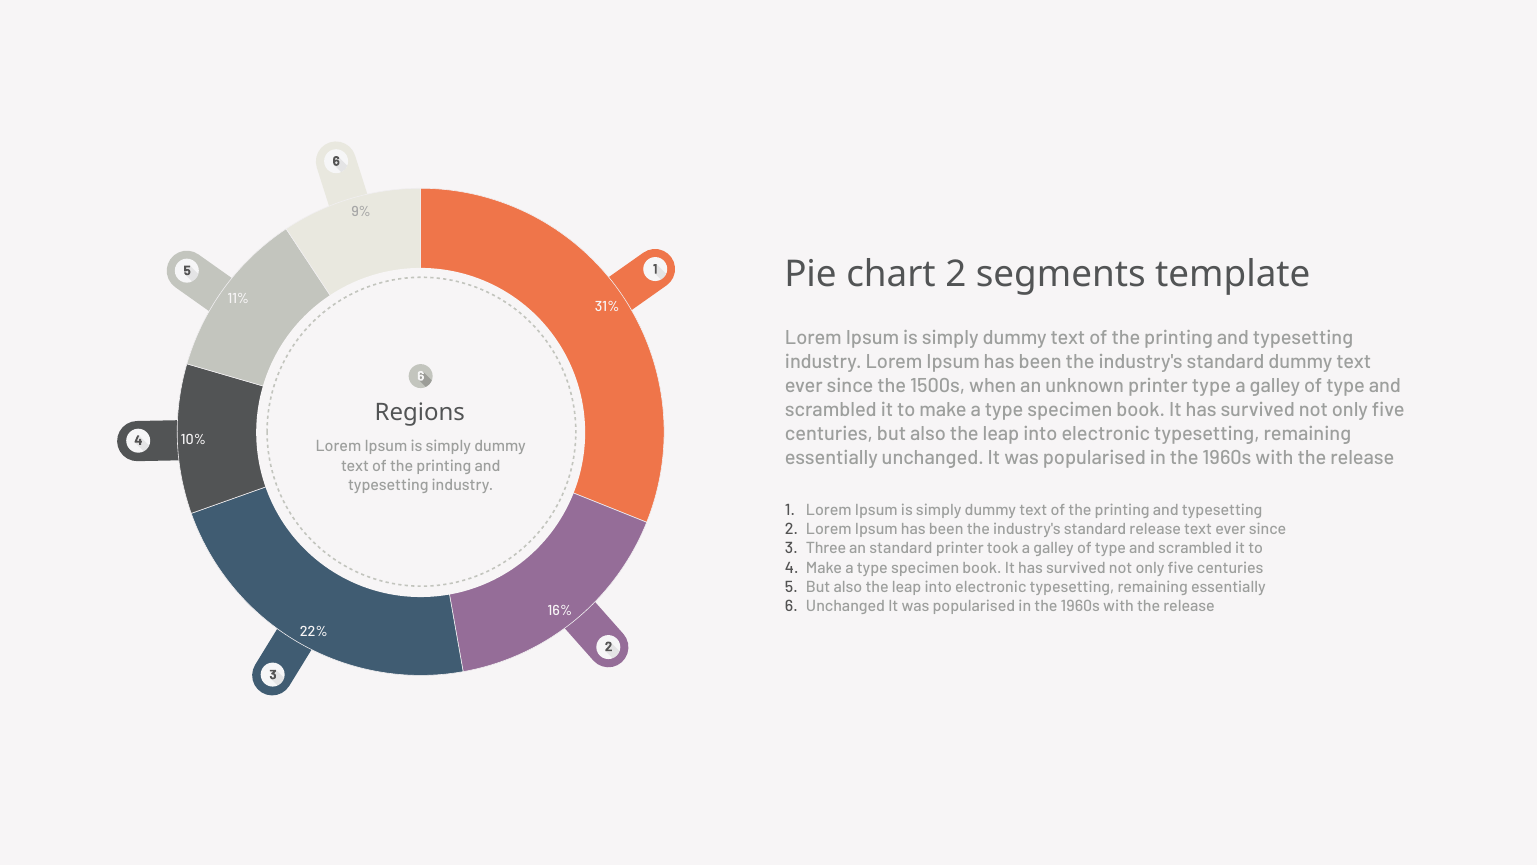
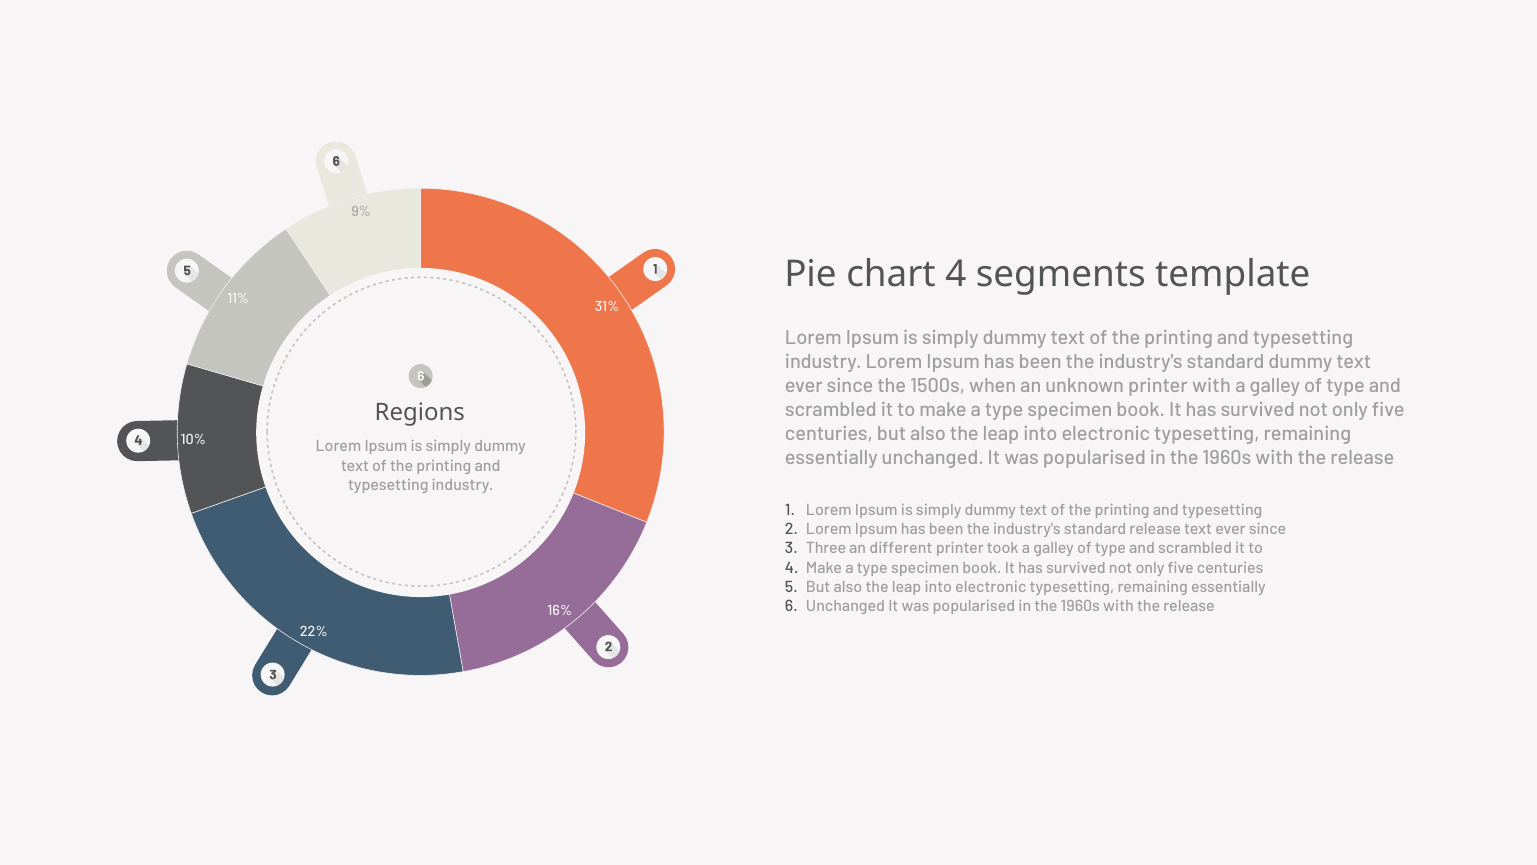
chart 2: 2 -> 4
printer type: type -> with
an standard: standard -> different
